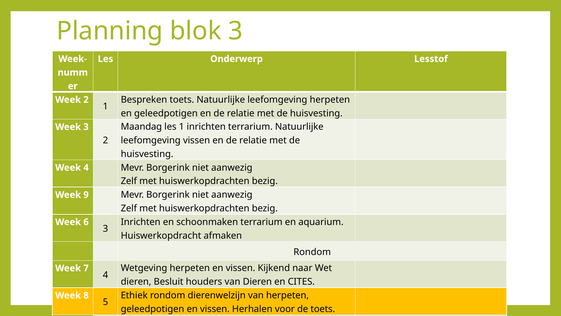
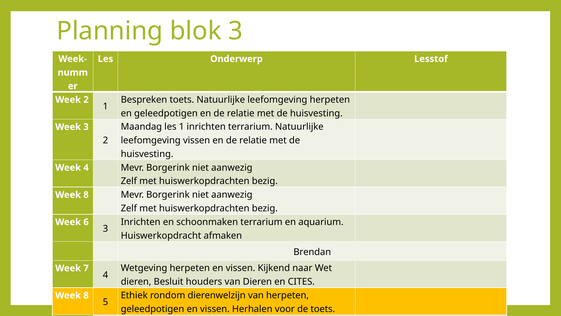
9 at (86, 195): 9 -> 8
Rondom at (312, 252): Rondom -> Brendan
